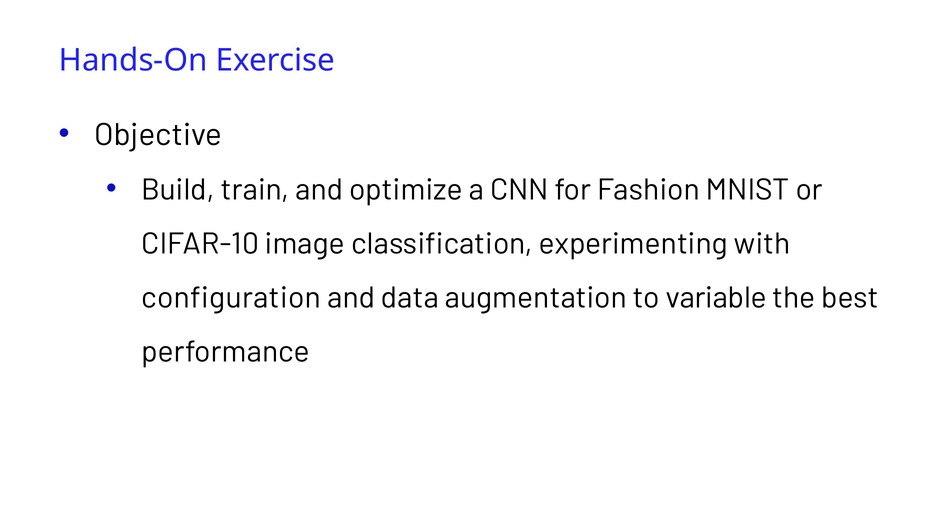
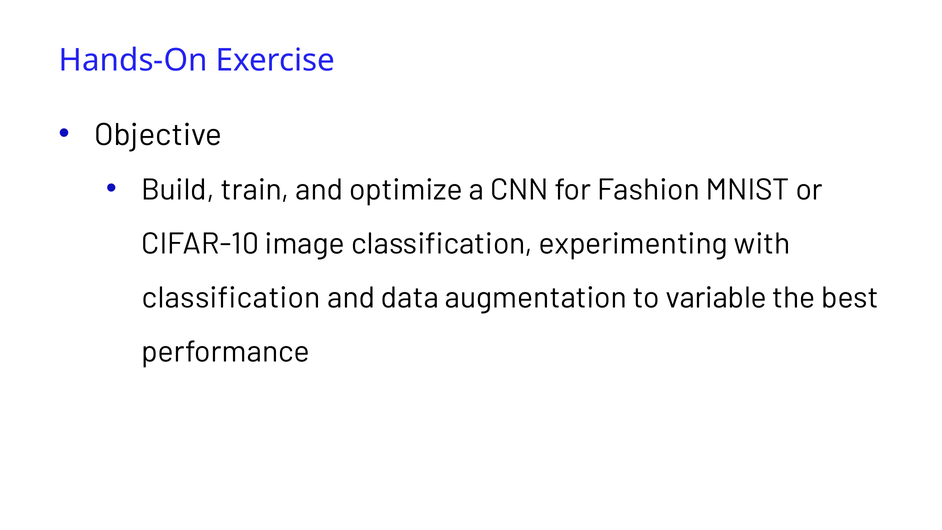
configuration at (231, 298): configuration -> classification
